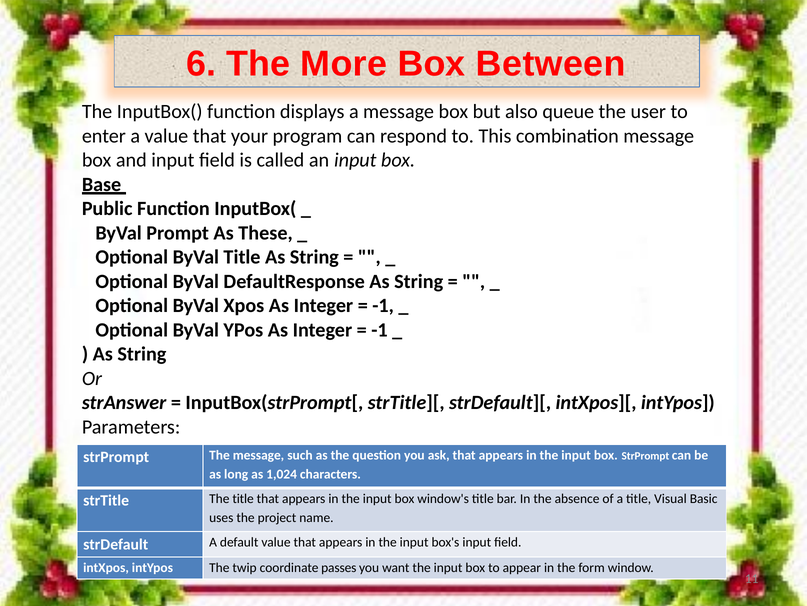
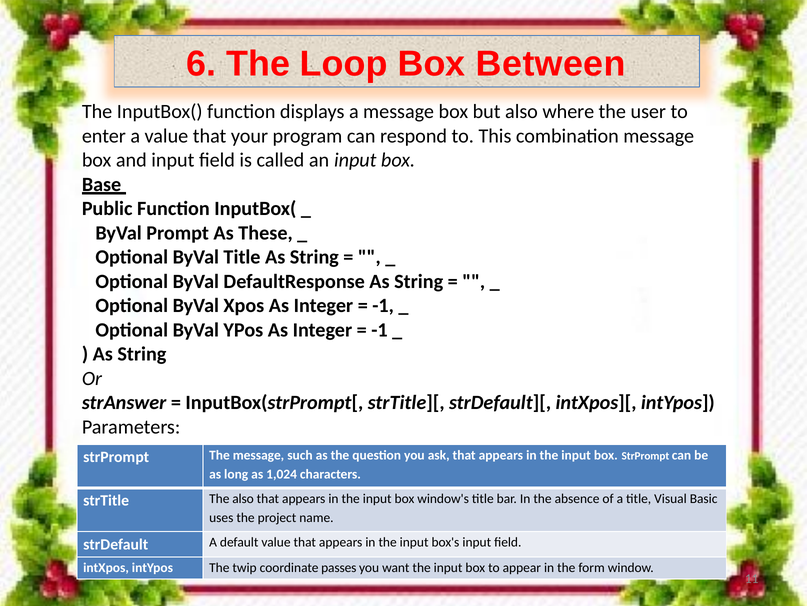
More: More -> Loop
queue: queue -> where
The title: title -> also
